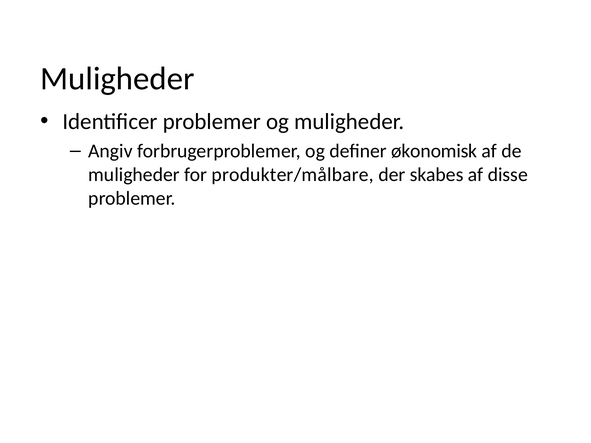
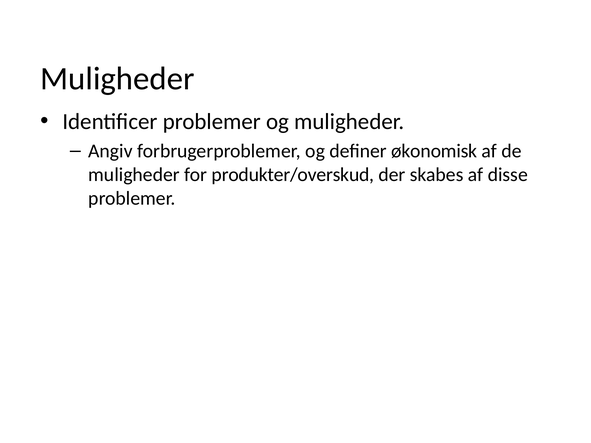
produkter/målbare: produkter/målbare -> produkter/overskud
